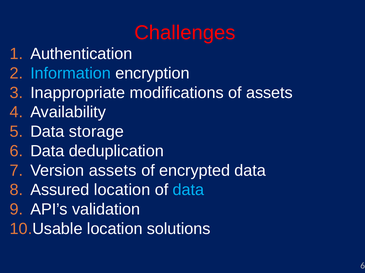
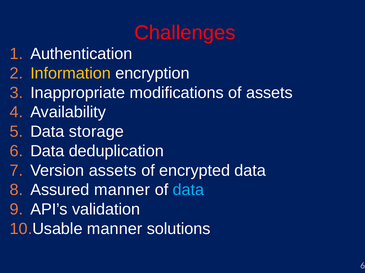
Information colour: light blue -> yellow
Assured location: location -> manner
location at (115, 229): location -> manner
